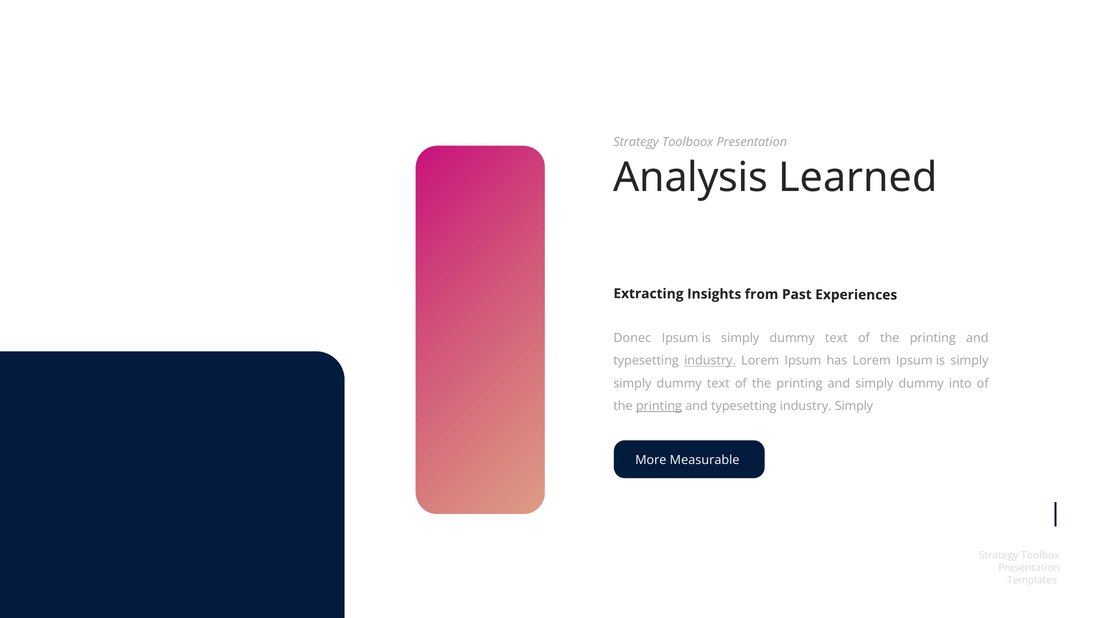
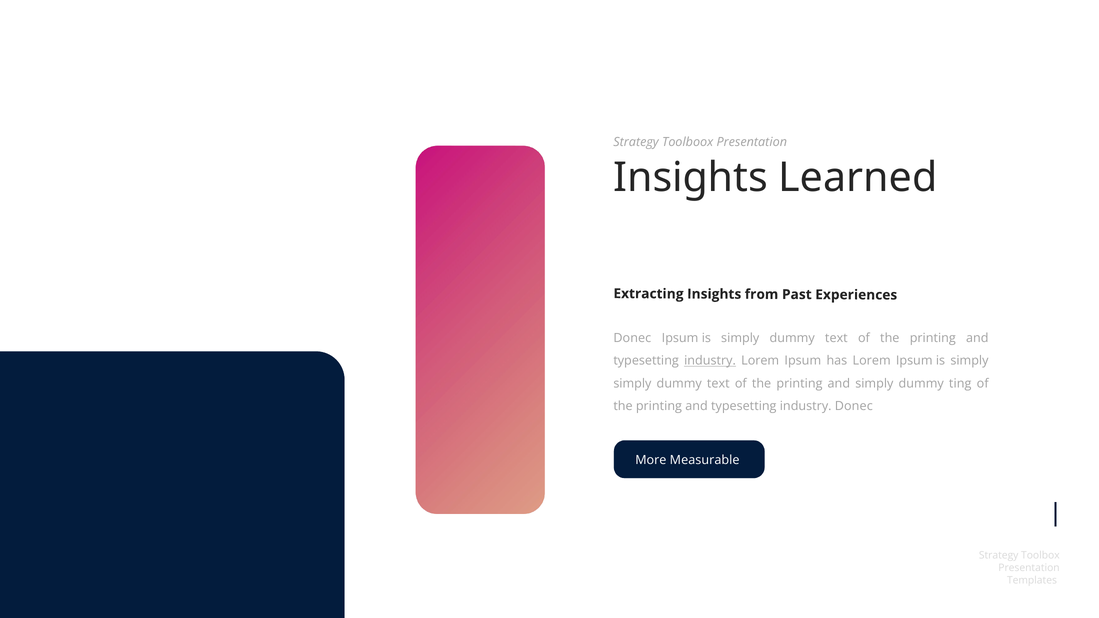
Analysis at (691, 178): Analysis -> Insights
into: into -> ting
printing at (659, 406) underline: present -> none
industry Simply: Simply -> Donec
